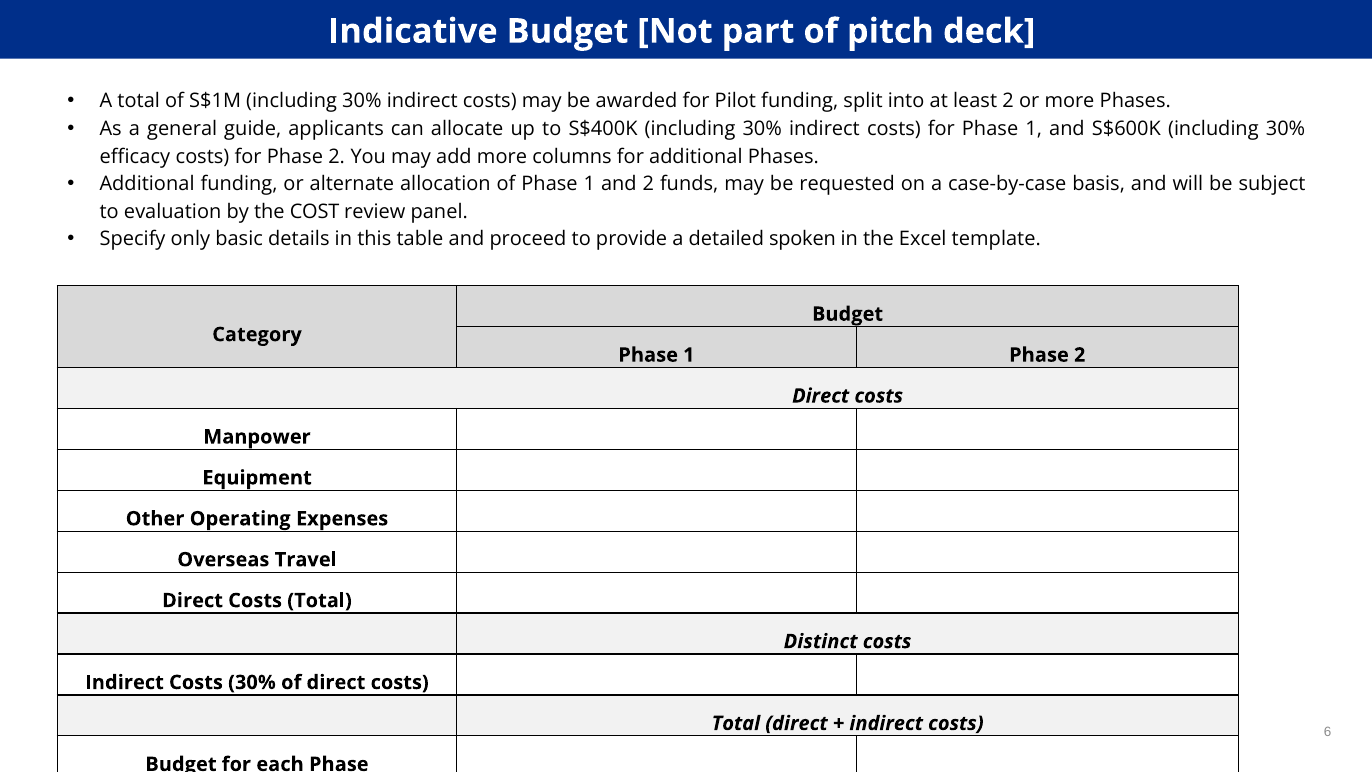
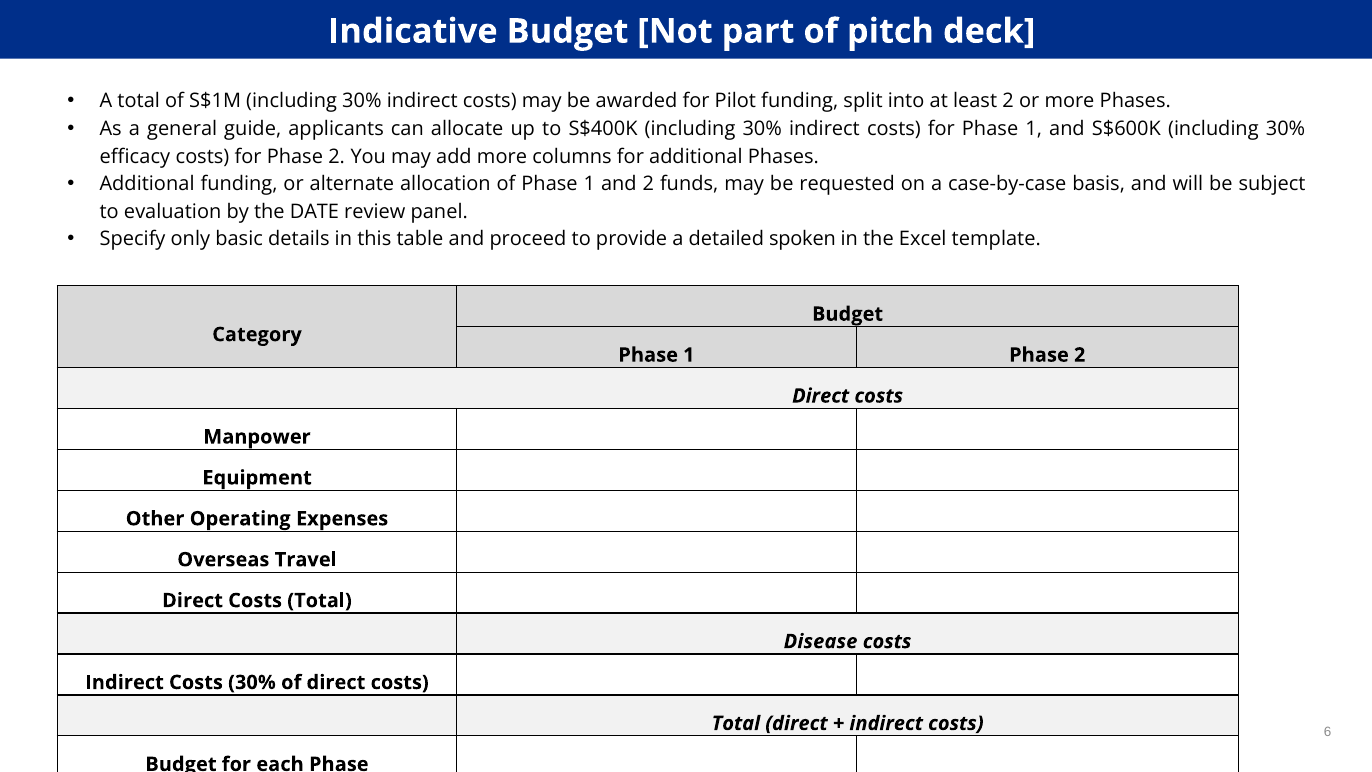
COST: COST -> DATE
Distinct: Distinct -> Disease
